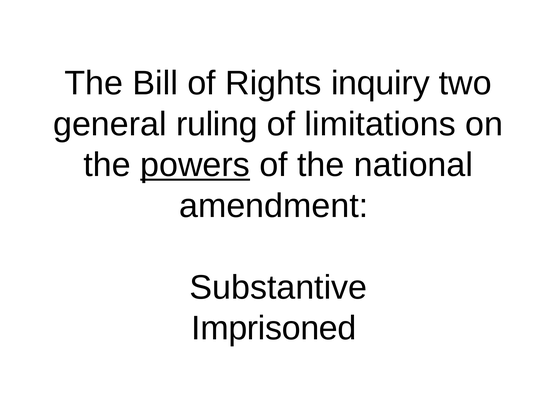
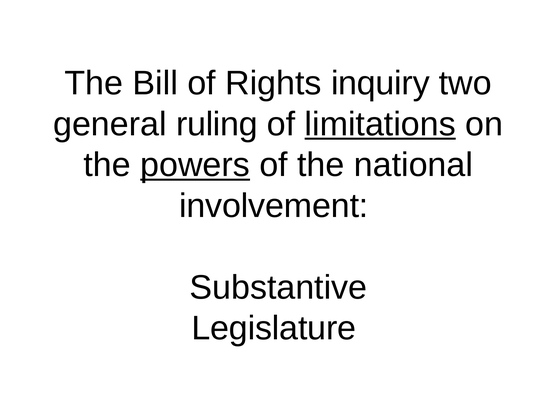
limitations underline: none -> present
amendment: amendment -> involvement
Imprisoned: Imprisoned -> Legislature
